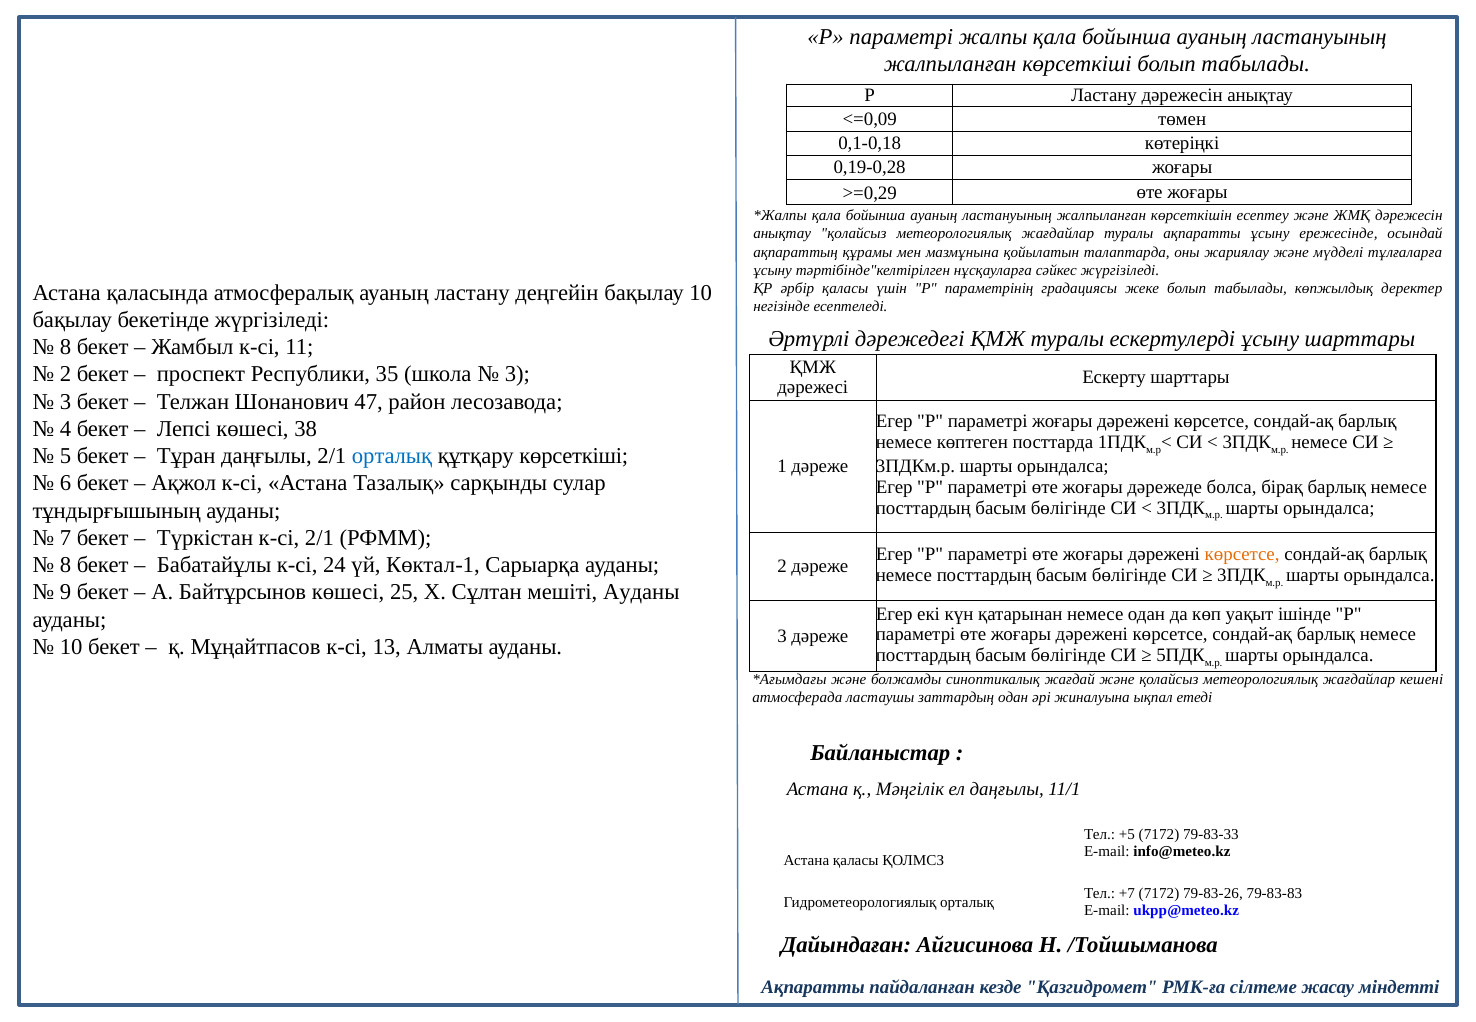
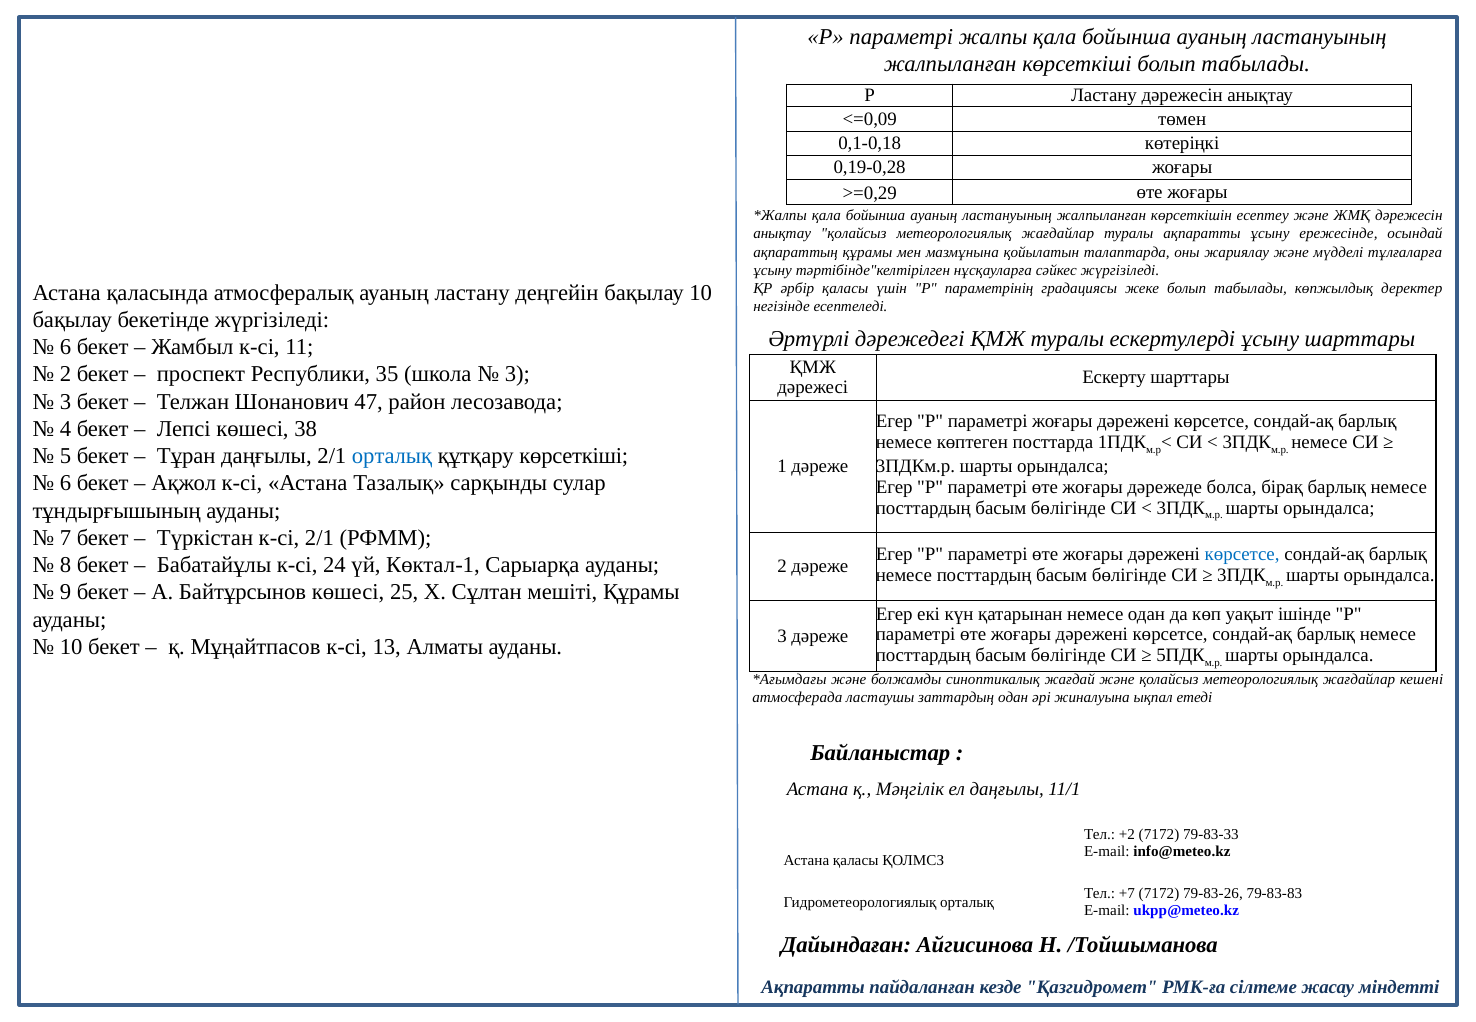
8 at (65, 347): 8 -> 6
көрсетсе at (1242, 554) colour: orange -> blue
мешіті Ауданы: Ауданы -> Құрамы
+5: +5 -> +2
